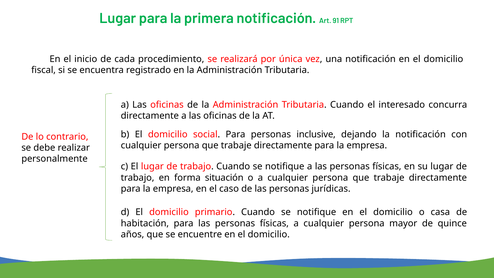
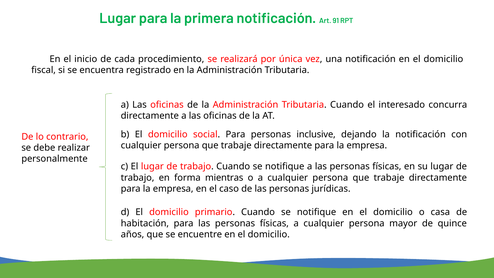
situación: situación -> mientras
